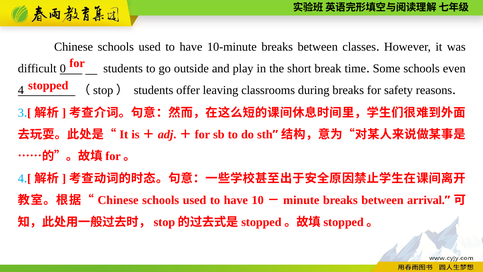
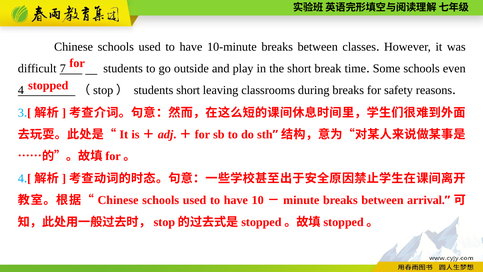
0: 0 -> 7
students offer: offer -> short
